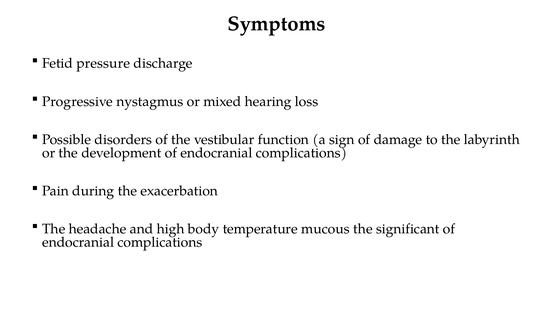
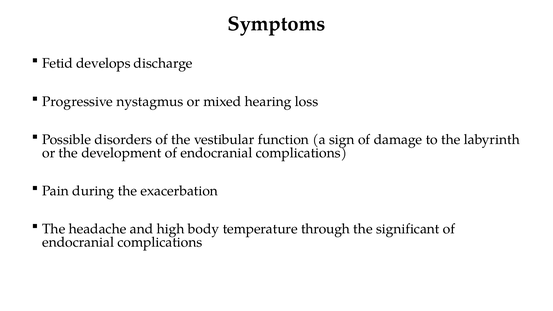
pressure: pressure -> develops
mucous: mucous -> through
